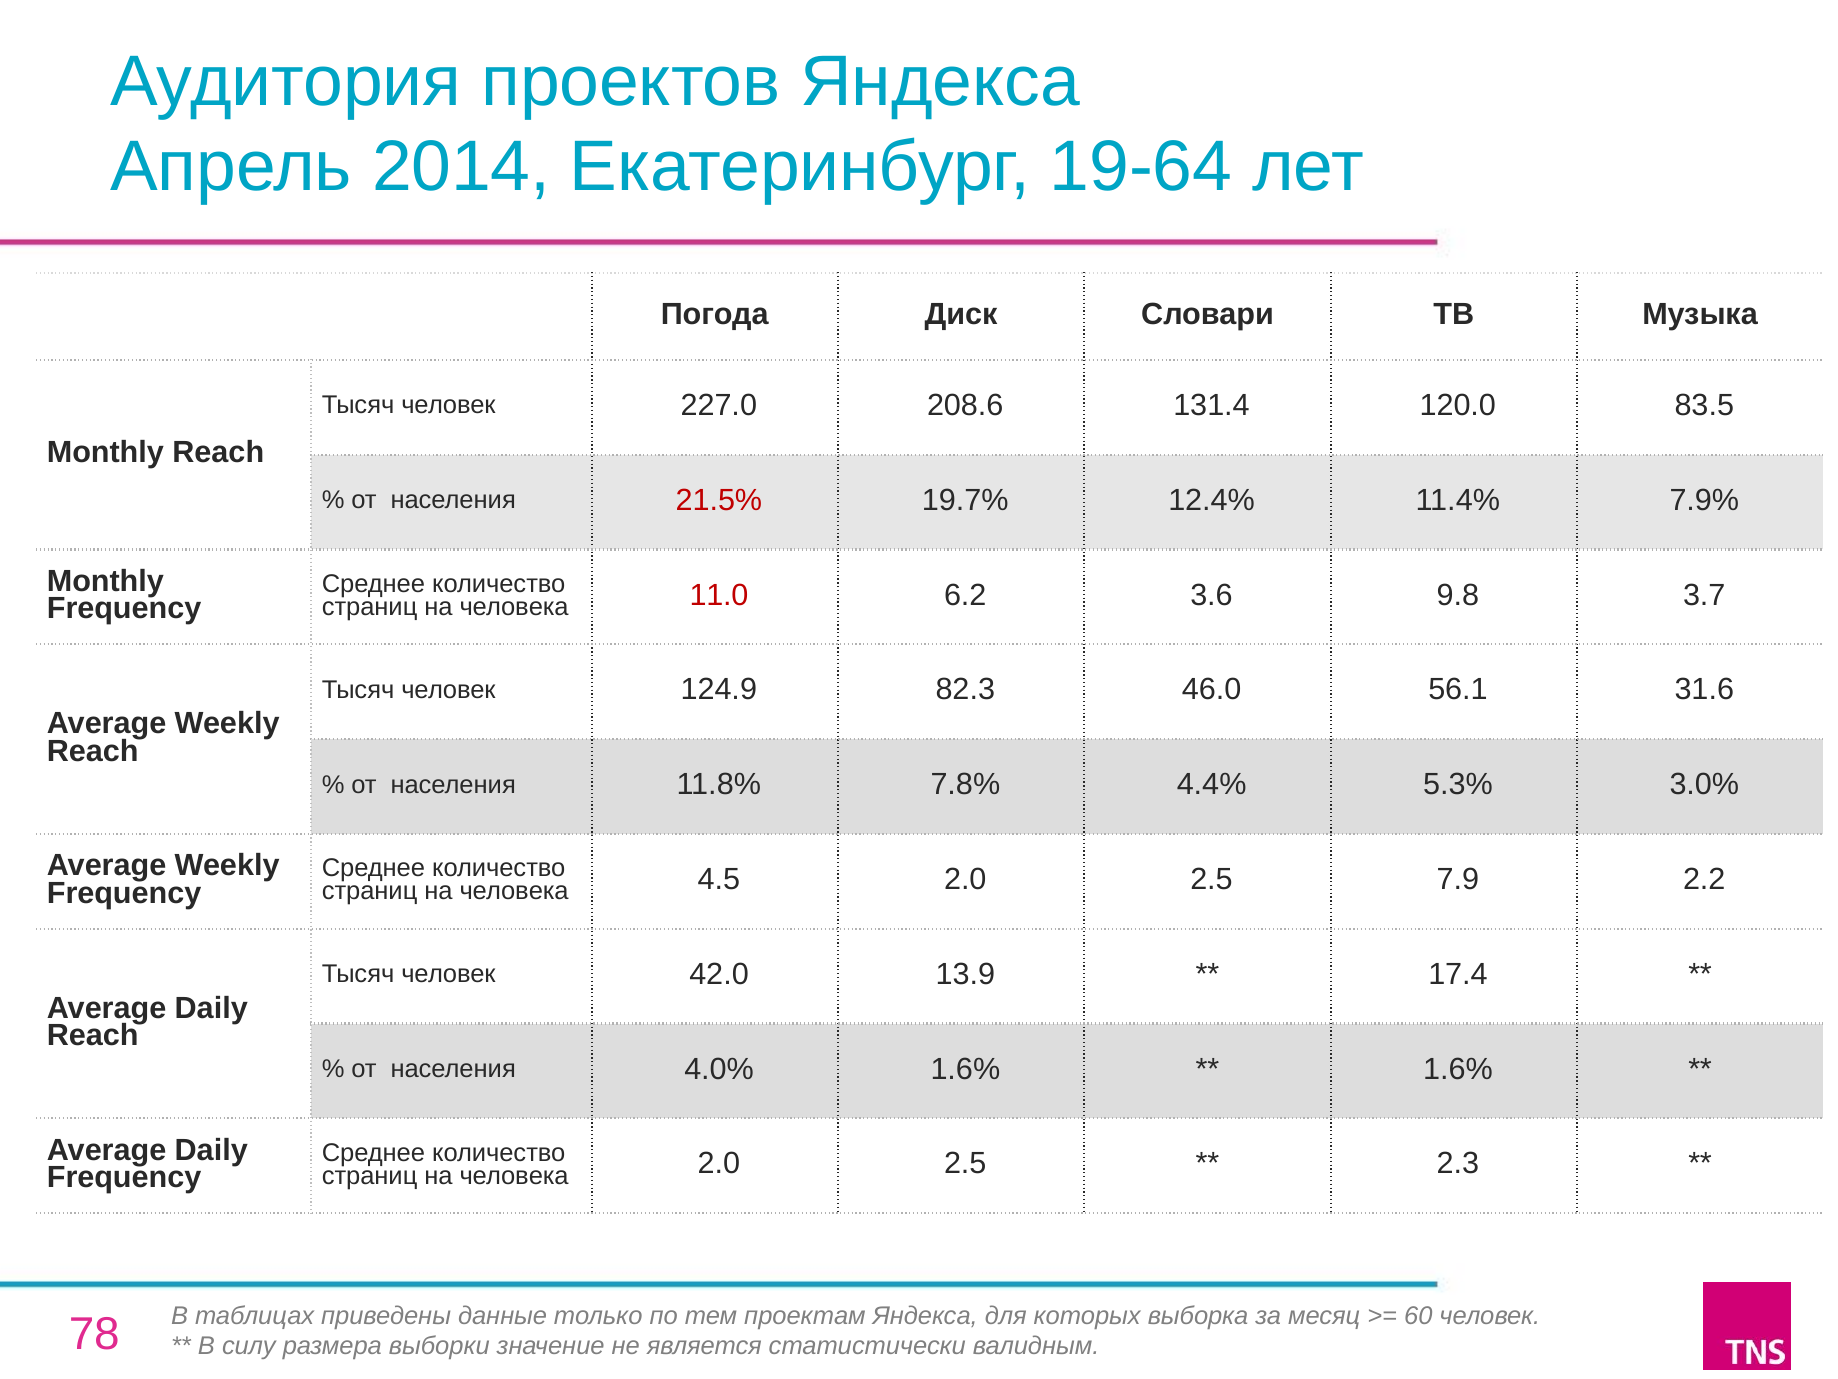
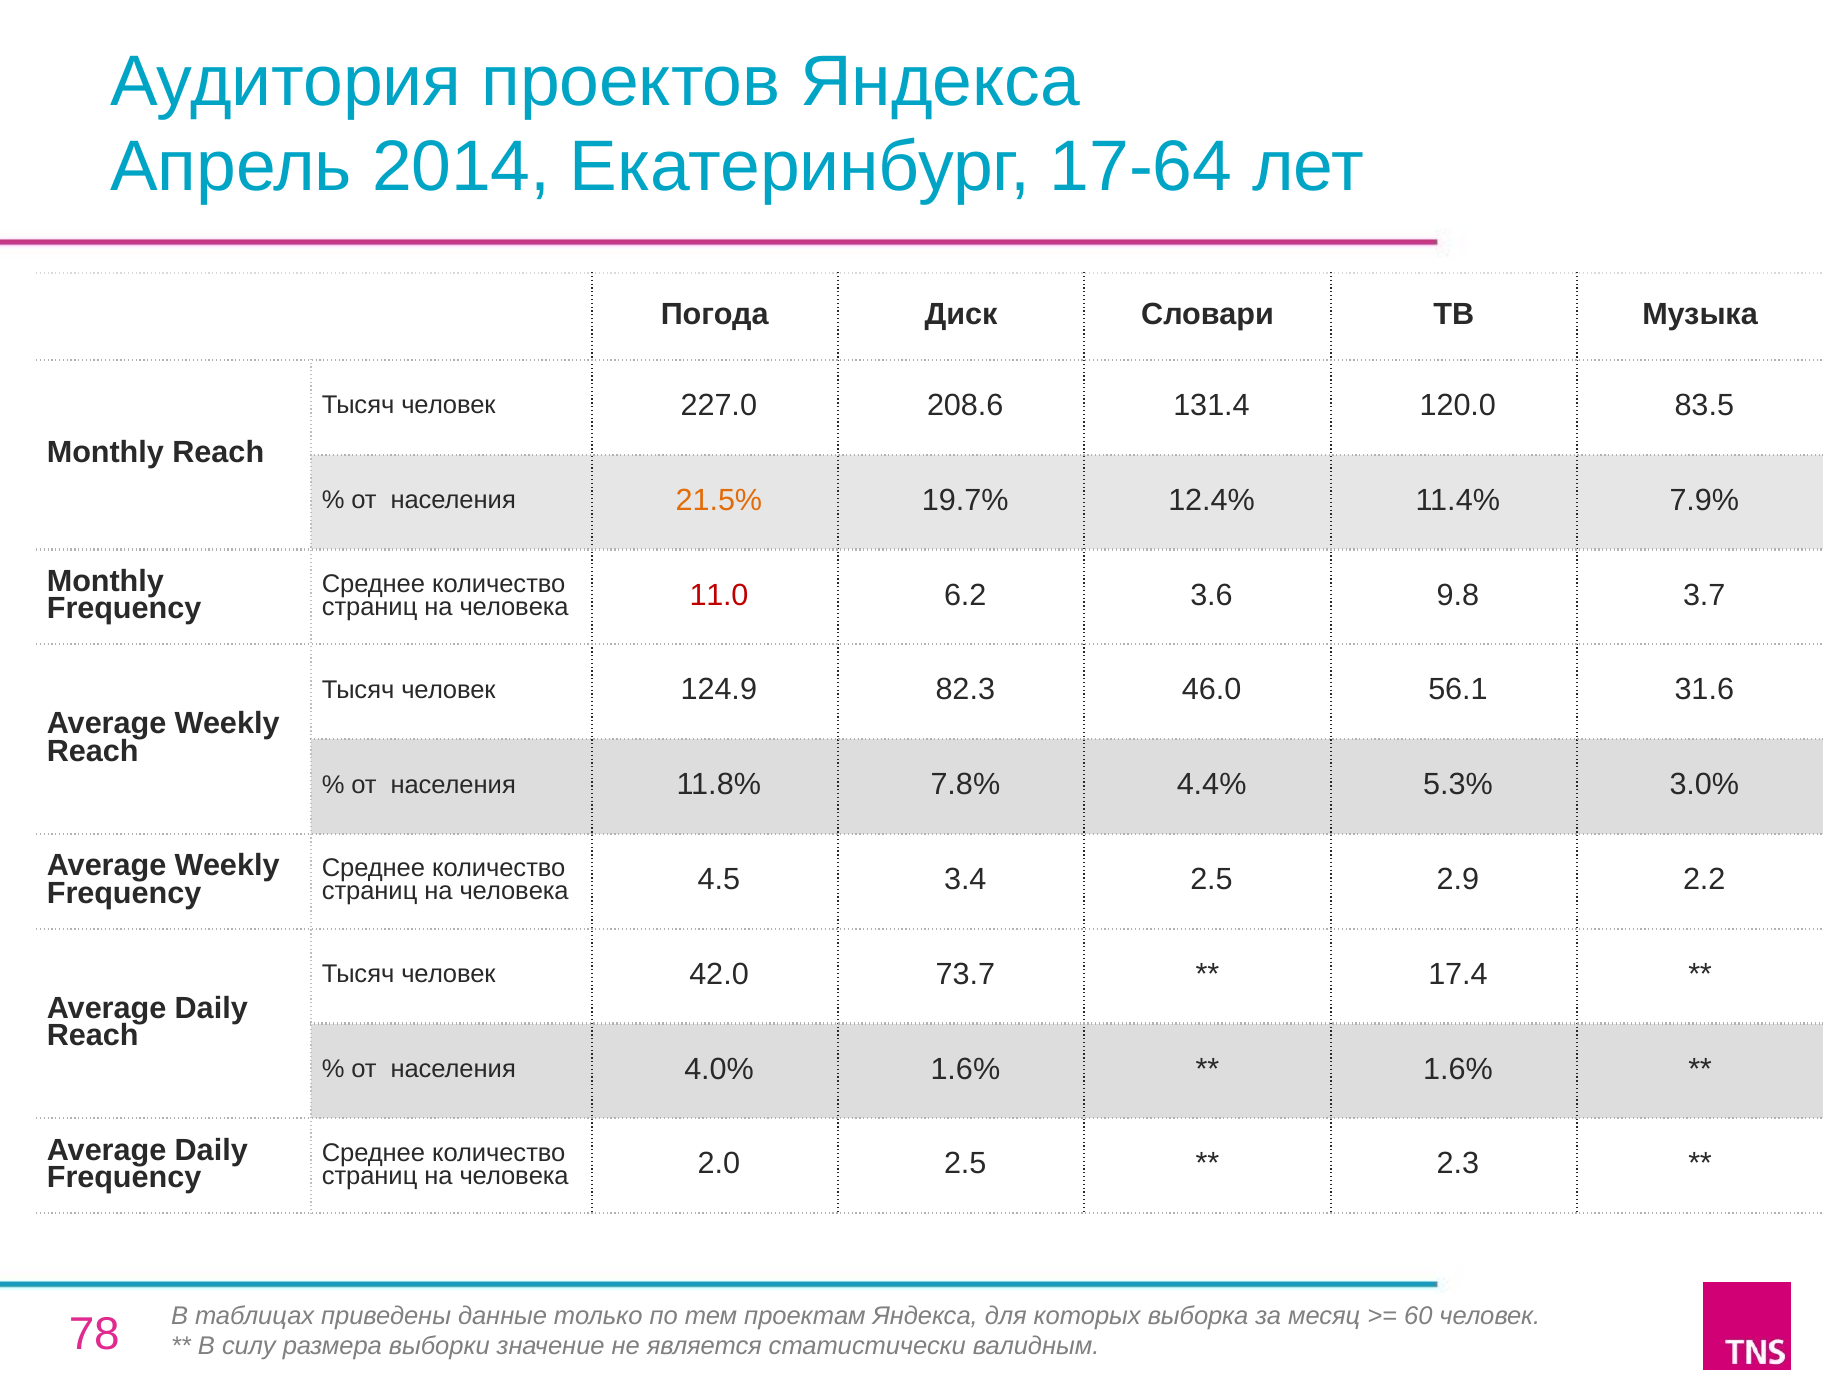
19-64: 19-64 -> 17-64
21.5% colour: red -> orange
4.5 2.0: 2.0 -> 3.4
7.9: 7.9 -> 2.9
13.9: 13.9 -> 73.7
